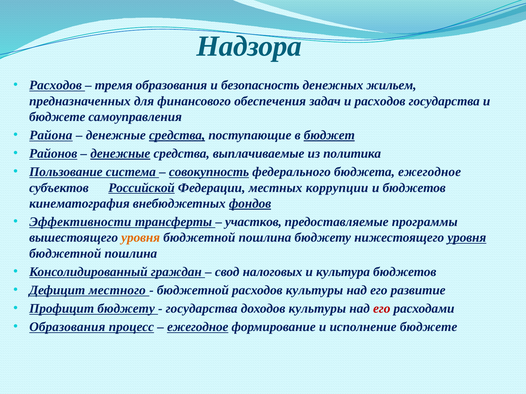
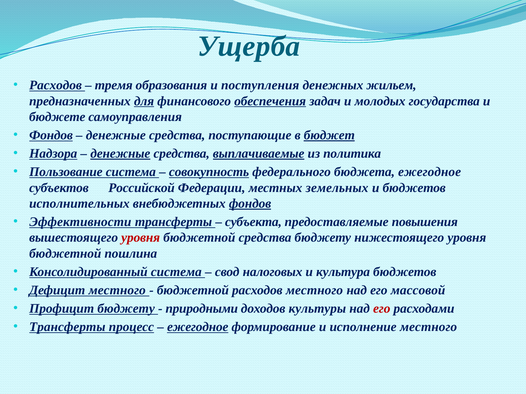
Надзора: Надзора -> Ущерба
безопасность: безопасность -> поступления
для underline: none -> present
обеспечения underline: none -> present
и расходов: расходов -> молодых
Района at (51, 135): Района -> Фондов
средства at (177, 135) underline: present -> none
Районов: Районов -> Надзора
выплачиваемые underline: none -> present
Российской underline: present -> none
коррупции: коррупции -> земельных
кинематография: кинематография -> исполнительных
участков: участков -> субъекта
программы: программы -> повышения
уровня at (141, 238) colour: orange -> red
пошлина at (265, 238): пошлина -> средства
уровня at (467, 238) underline: present -> none
Консолидированный граждан: граждан -> система
расходов культуры: культуры -> местного
развитие: развитие -> массовой
государства at (202, 309): государства -> природными
Образования at (67, 327): Образования -> Трансферты
исполнение бюджете: бюджете -> местного
